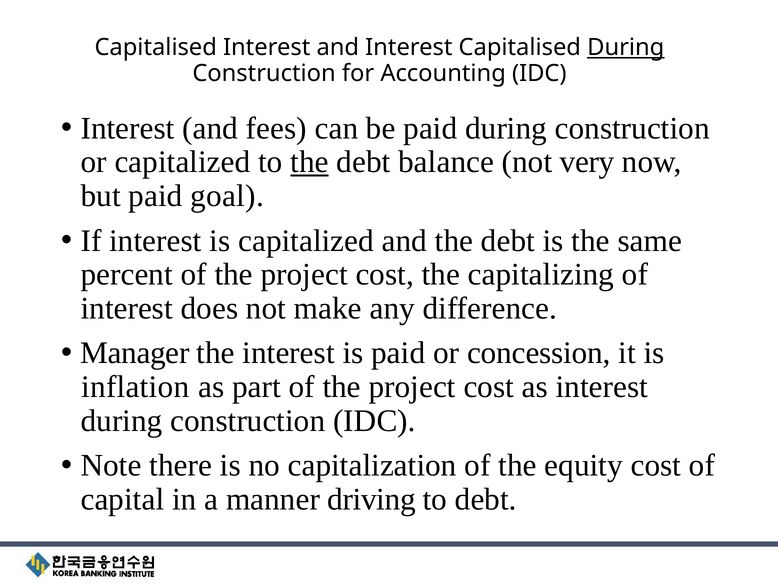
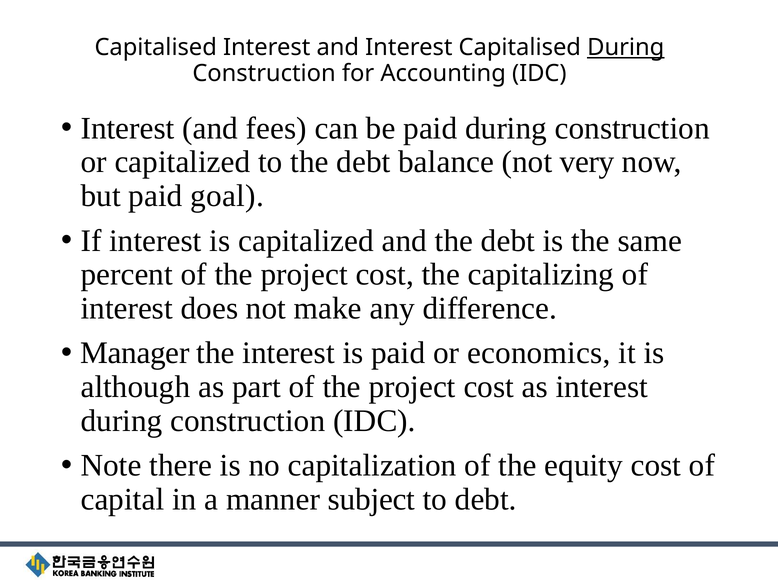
the at (310, 162) underline: present -> none
concession: concession -> economics
inflation: inflation -> although
driving: driving -> subject
